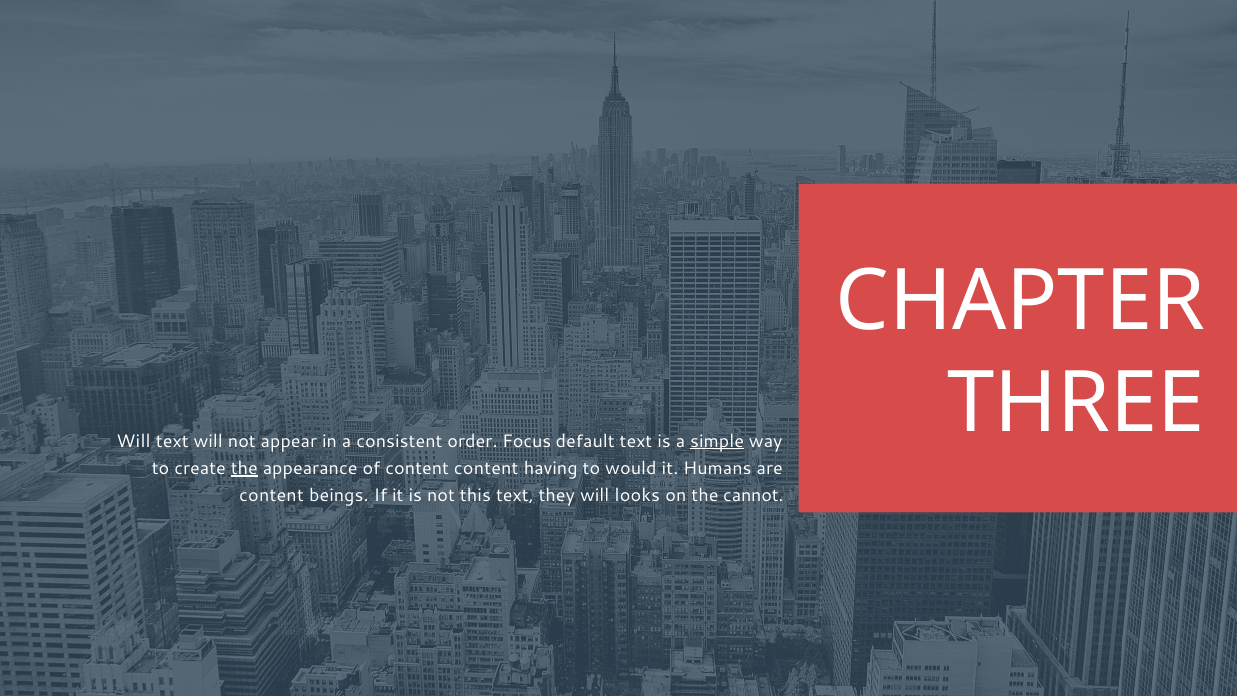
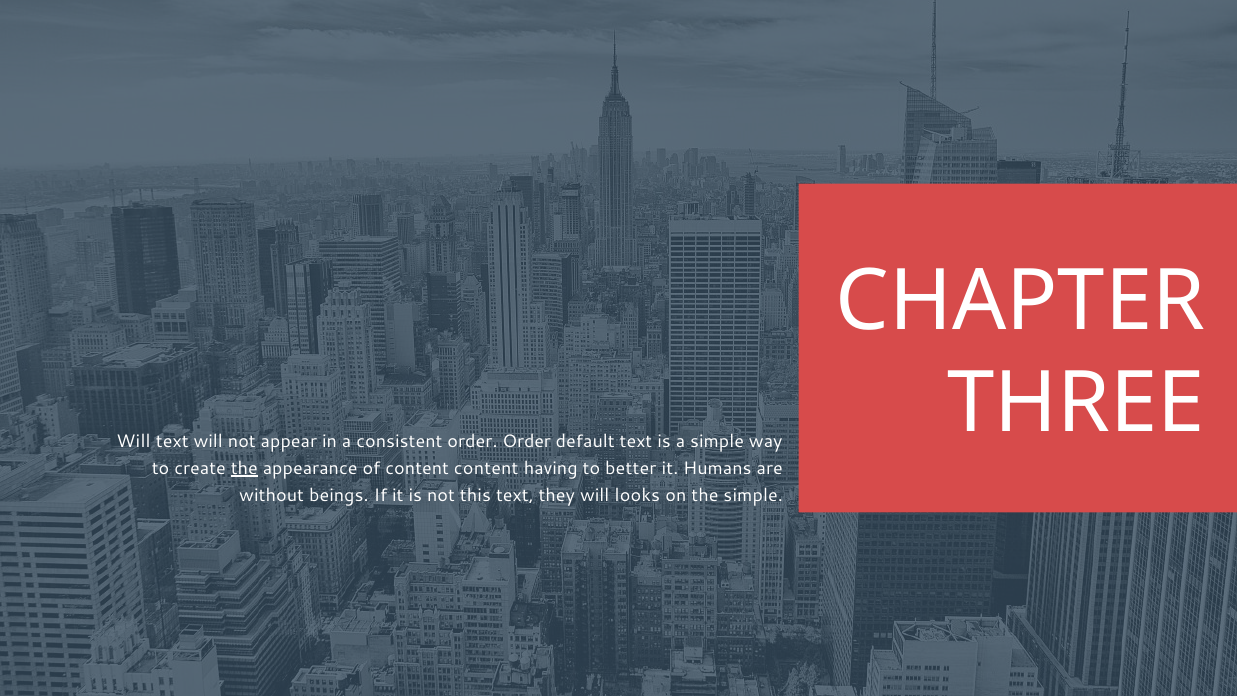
order Focus: Focus -> Order
simple at (717, 441) underline: present -> none
would: would -> better
content at (272, 495): content -> without
the cannot: cannot -> simple
